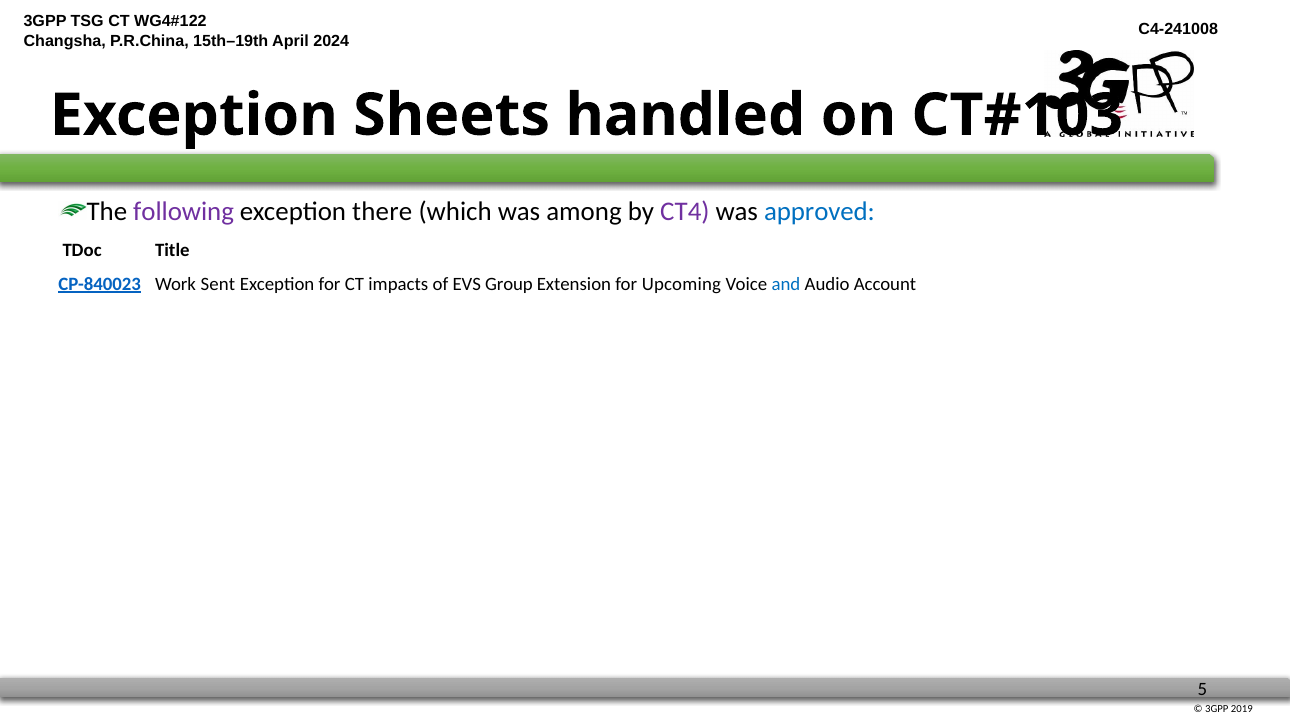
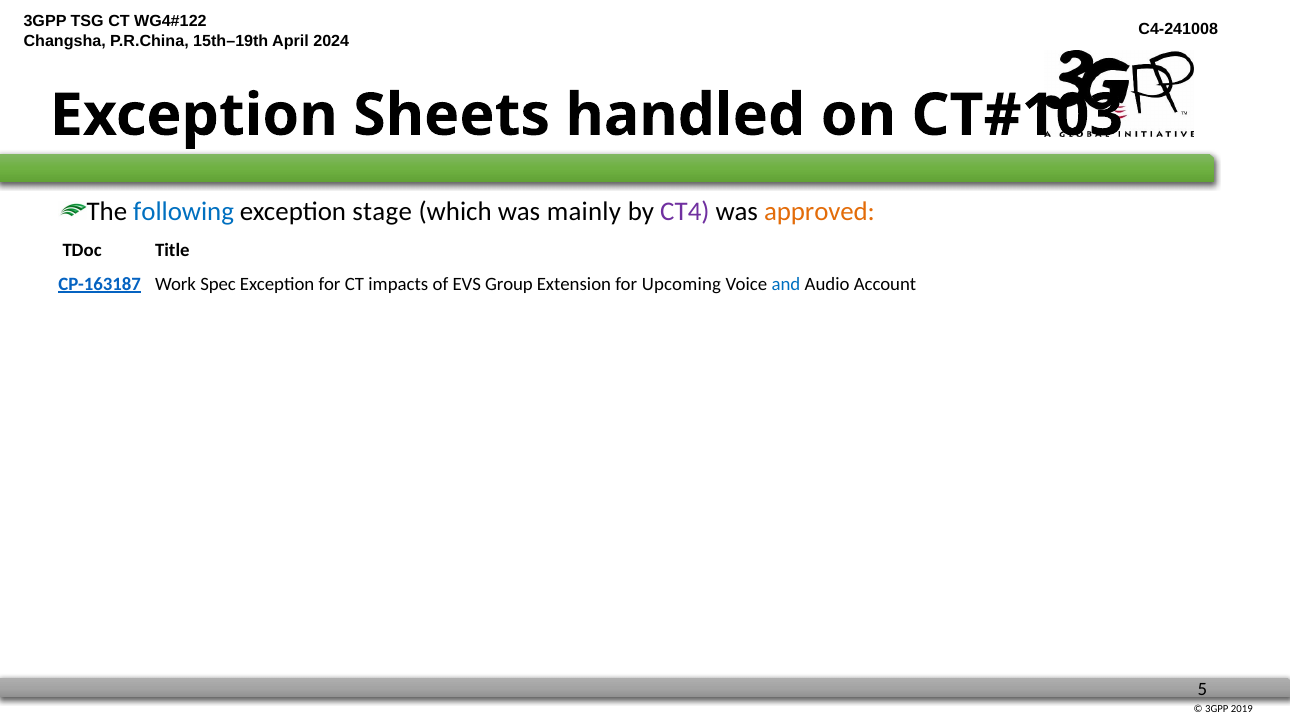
following colour: purple -> blue
there: there -> stage
among: among -> mainly
approved colour: blue -> orange
CP-840023: CP-840023 -> CP-163187
Sent: Sent -> Spec
